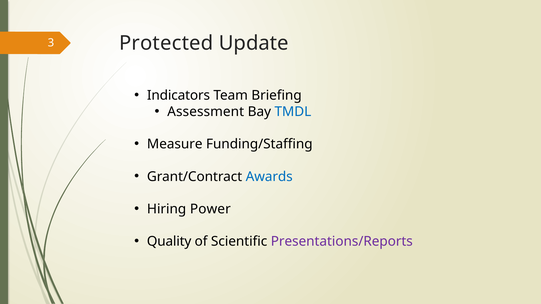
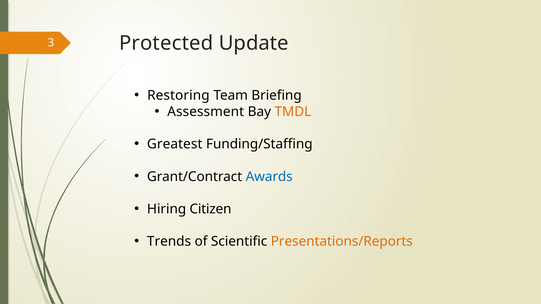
Indicators: Indicators -> Restoring
TMDL colour: blue -> orange
Measure: Measure -> Greatest
Power: Power -> Citizen
Quality: Quality -> Trends
Presentations/Reports colour: purple -> orange
